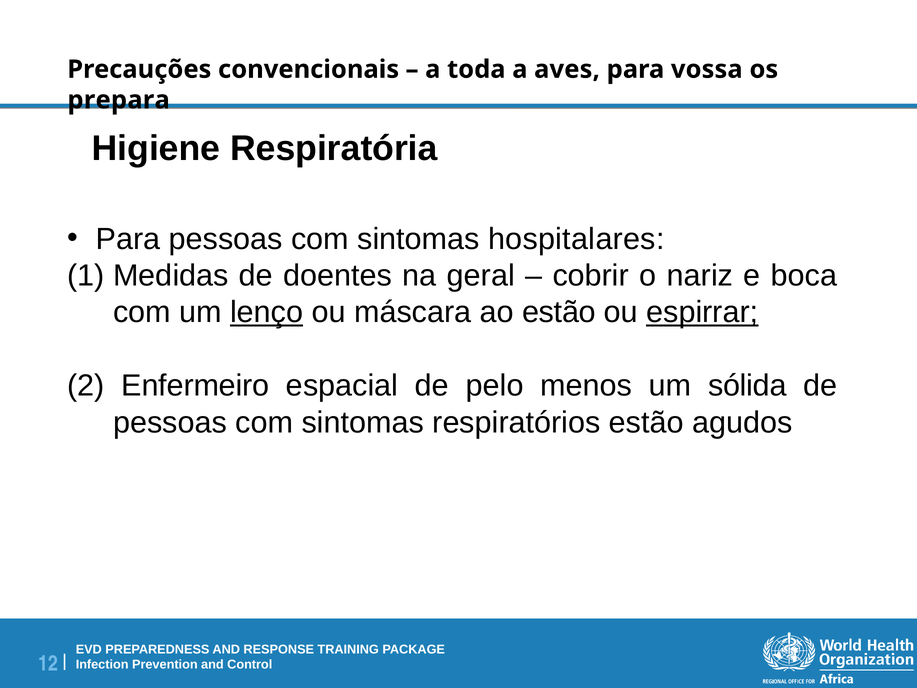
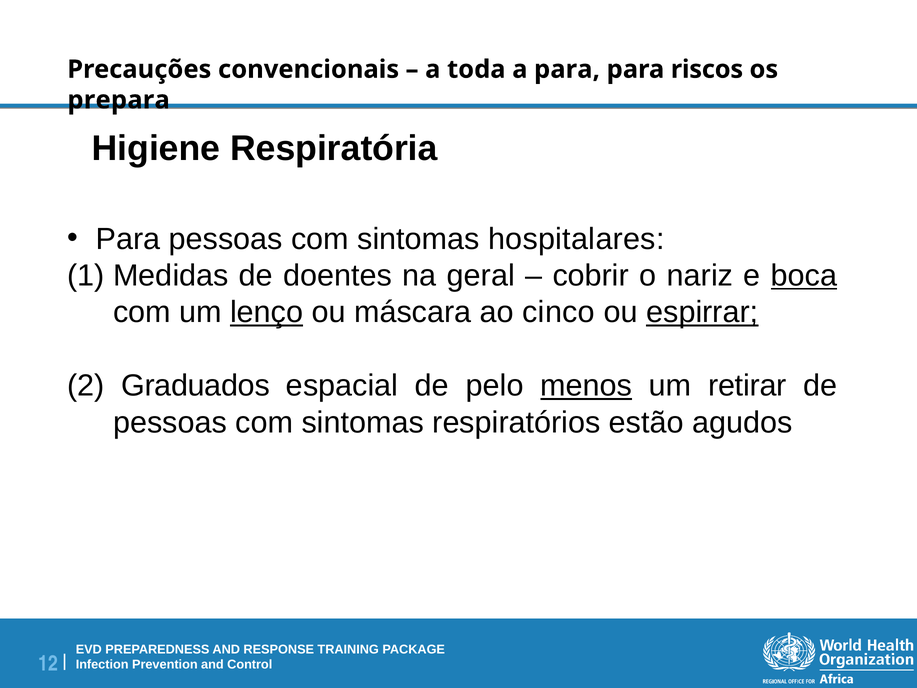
a aves: aves -> para
vossa: vossa -> riscos
boca underline: none -> present
ao estão: estão -> cinco
Enfermeiro: Enfermeiro -> Graduados
menos underline: none -> present
sólida: sólida -> retirar
